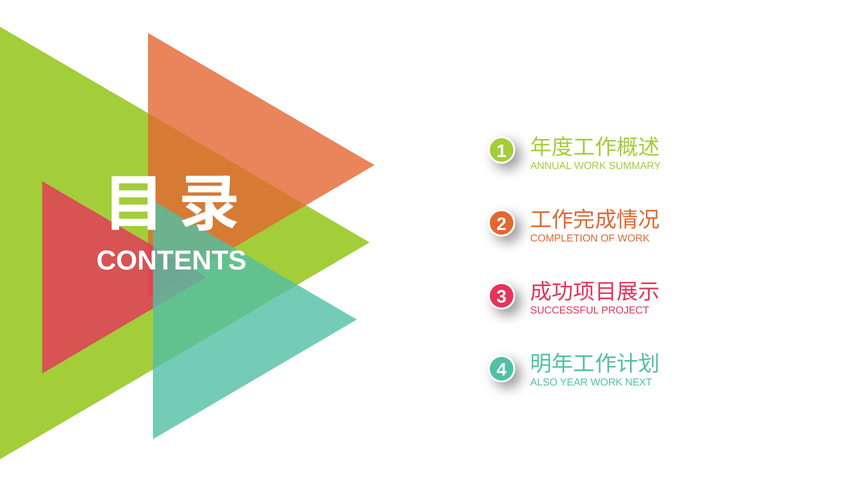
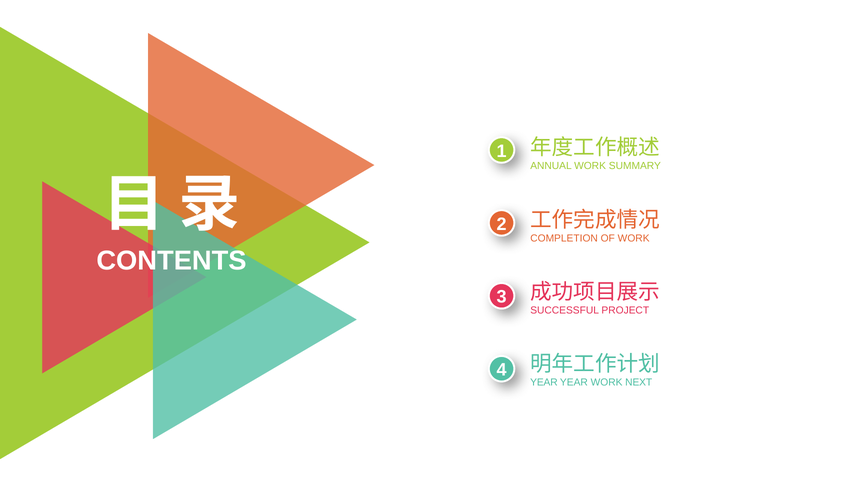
ALSO at (544, 382): ALSO -> YEAR
